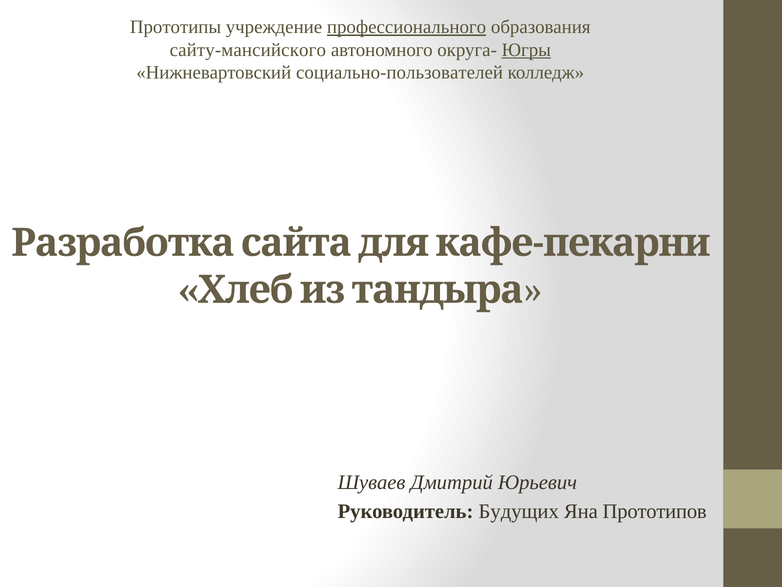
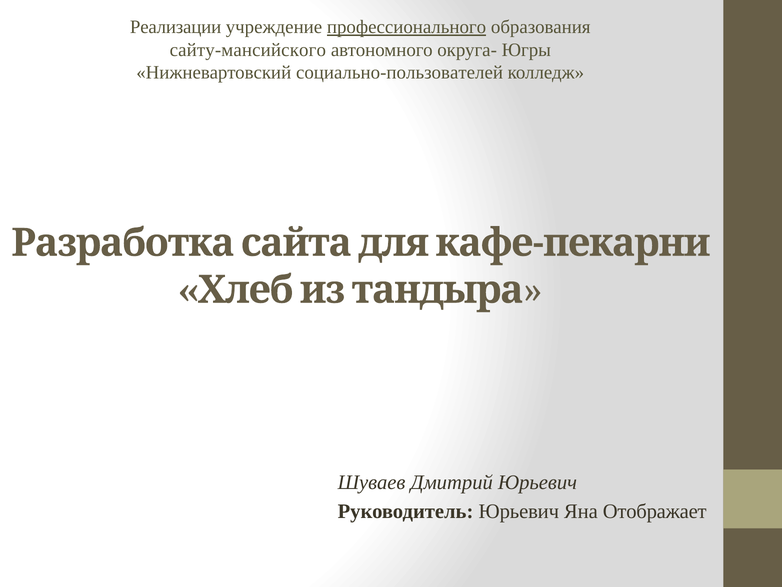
Прототипы: Прототипы -> Реализации
Югры underline: present -> none
Руководитель Будущих: Будущих -> Юрьевич
Прототипов: Прототипов -> Отображает
